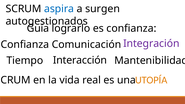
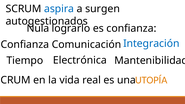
Guía: Guía -> Nula
Integración colour: purple -> blue
Interacción: Interacción -> Electrónica
